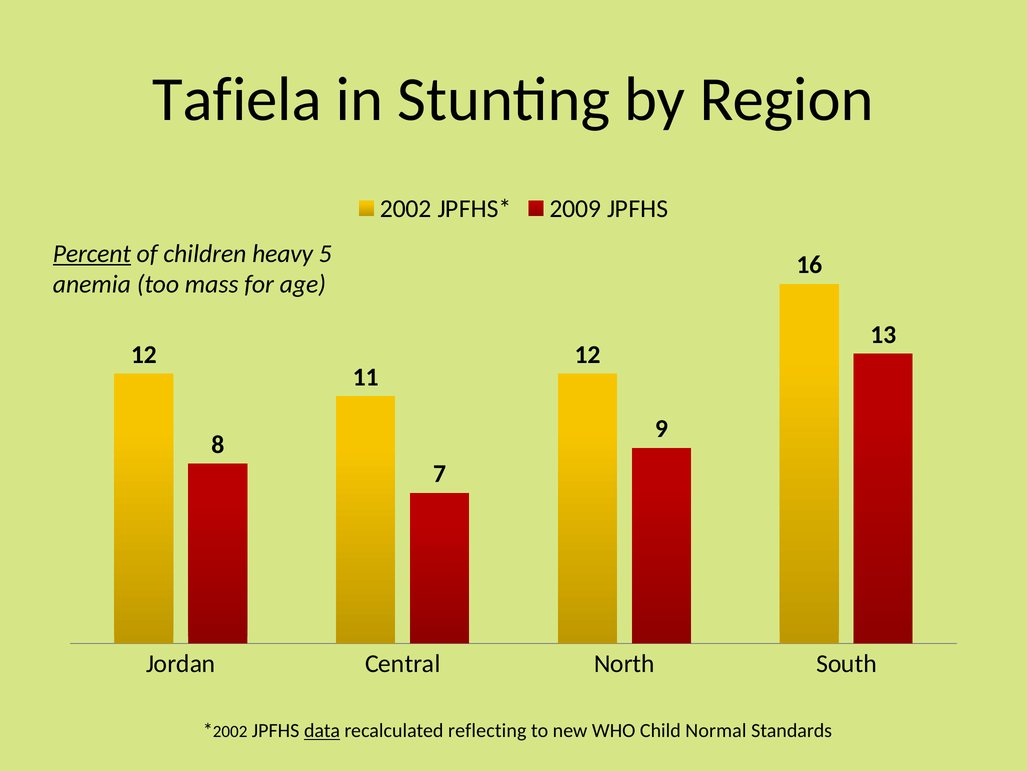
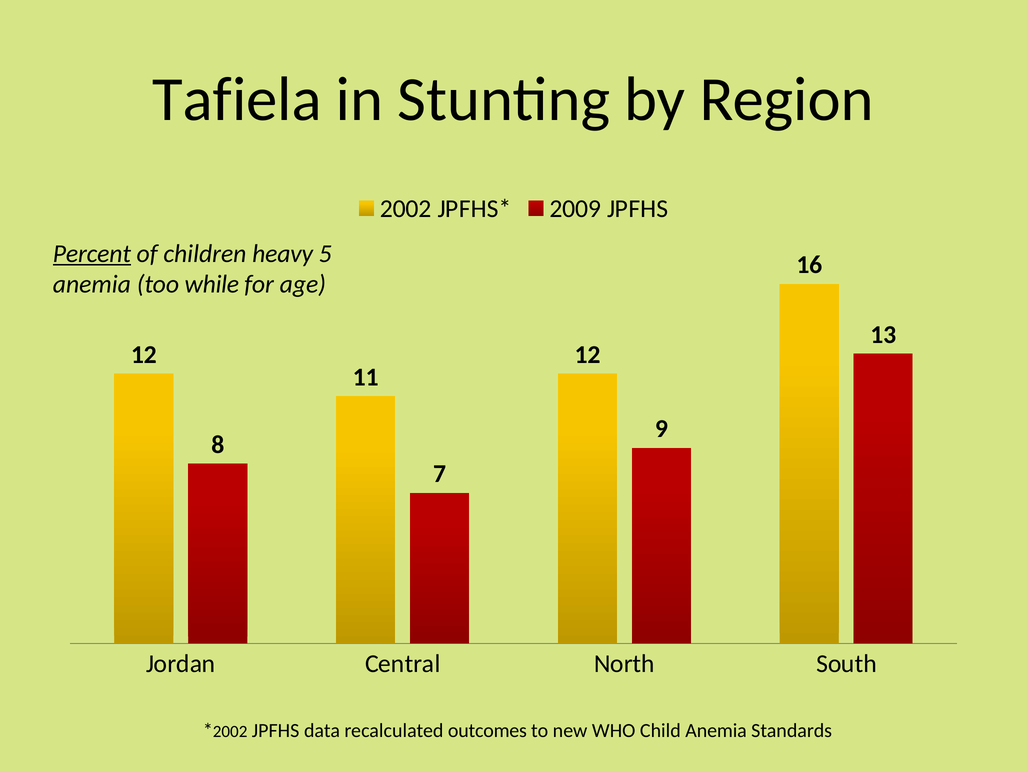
mass: mass -> while
data underline: present -> none
reflecting: reflecting -> outcomes
Child Normal: Normal -> Anemia
